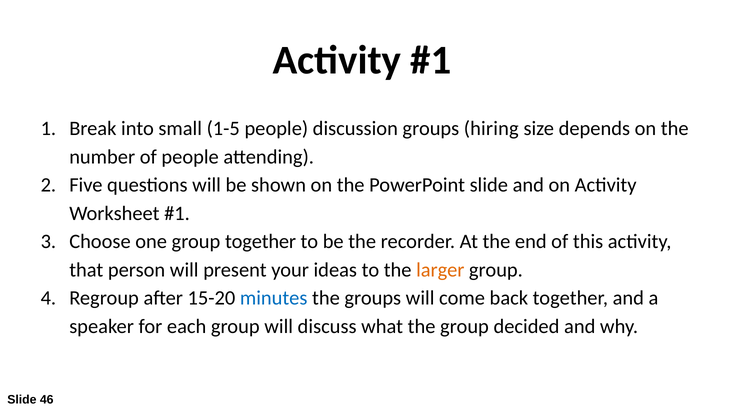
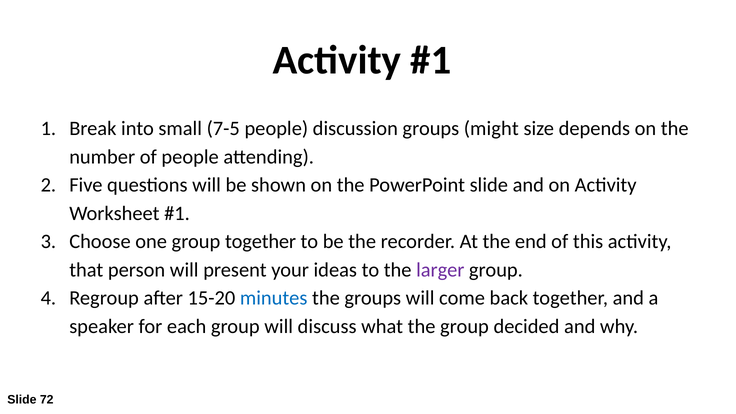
1-5: 1-5 -> 7-5
hiring: hiring -> might
larger colour: orange -> purple
46: 46 -> 72
